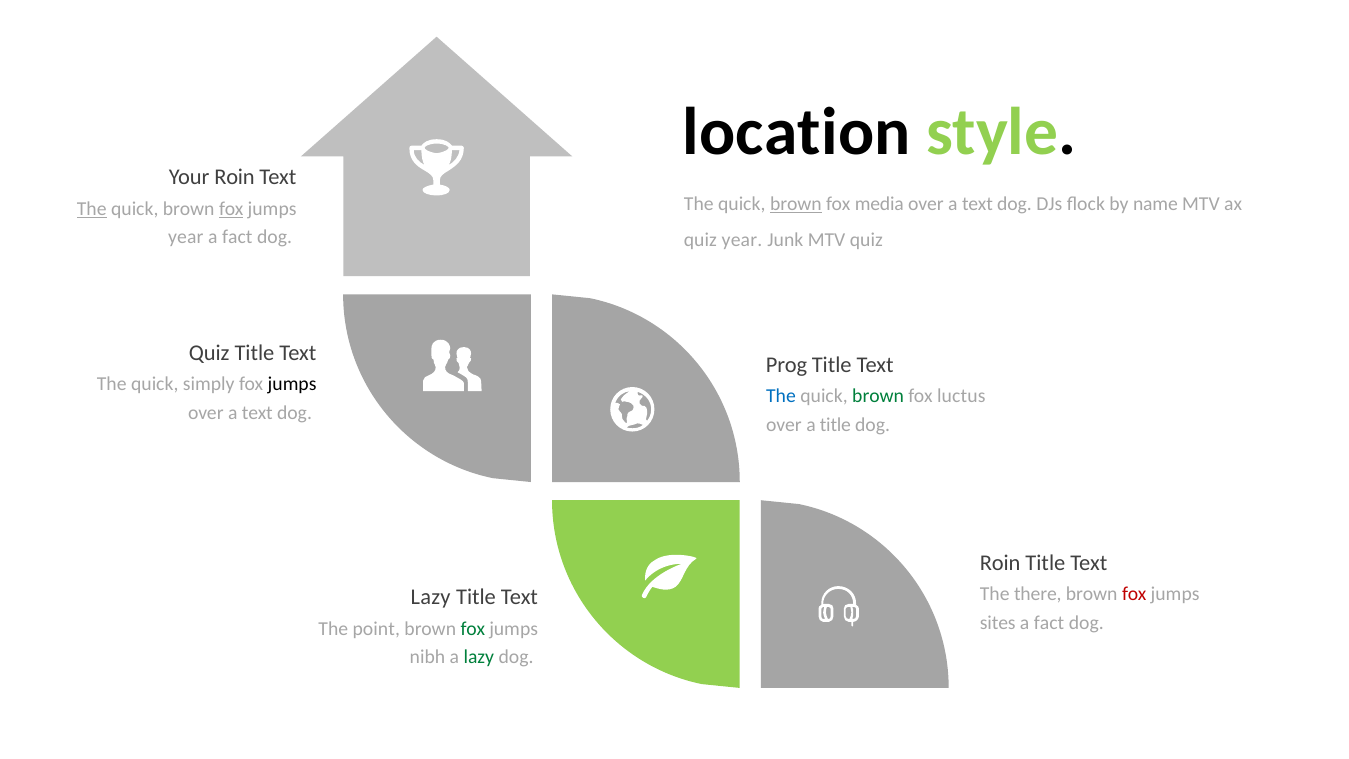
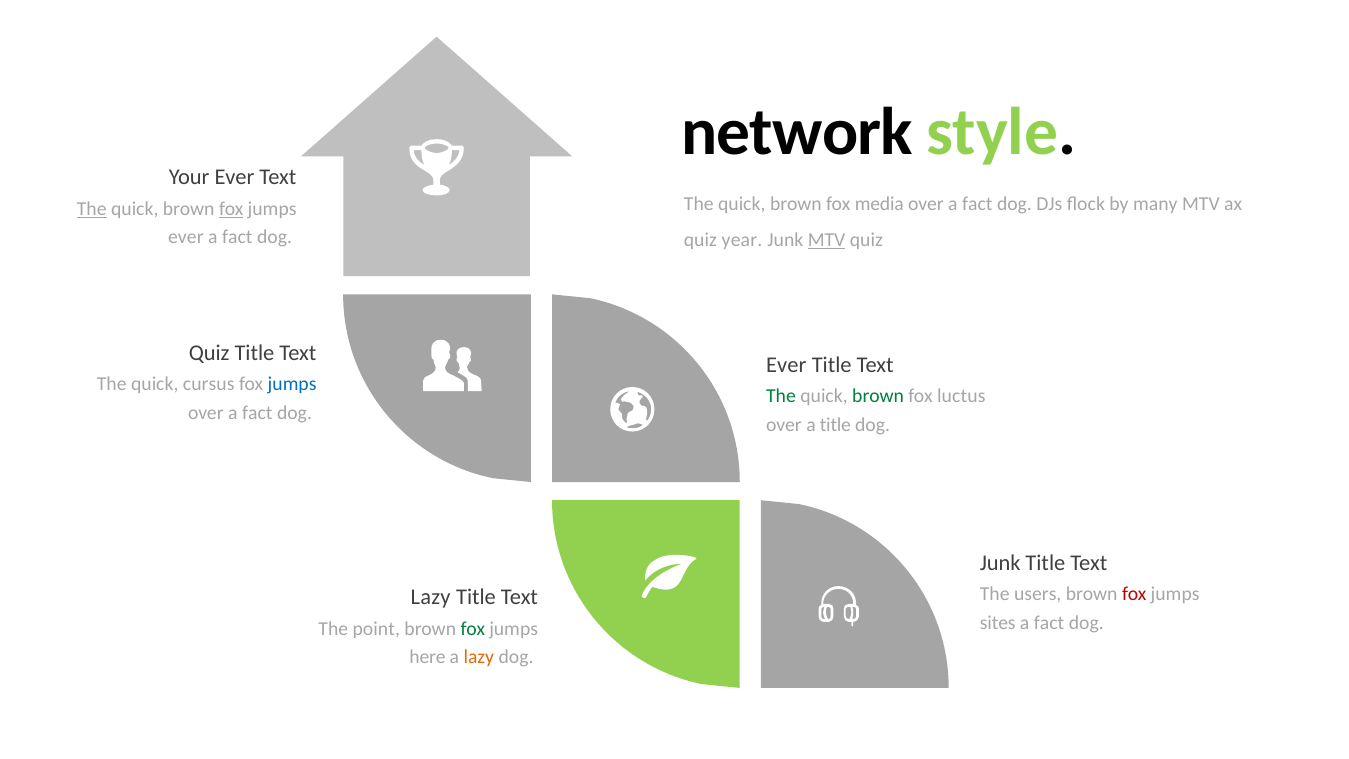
location: location -> network
Your Roin: Roin -> Ever
brown at (796, 204) underline: present -> none
text at (977, 204): text -> fact
name: name -> many
year at (186, 237): year -> ever
MTV at (827, 240) underline: none -> present
Prog at (787, 365): Prog -> Ever
simply: simply -> cursus
jumps at (292, 384) colour: black -> blue
The at (781, 396) colour: blue -> green
text at (257, 413): text -> fact
Roin at (1000, 563): Roin -> Junk
there: there -> users
nibh: nibh -> here
lazy at (479, 657) colour: green -> orange
